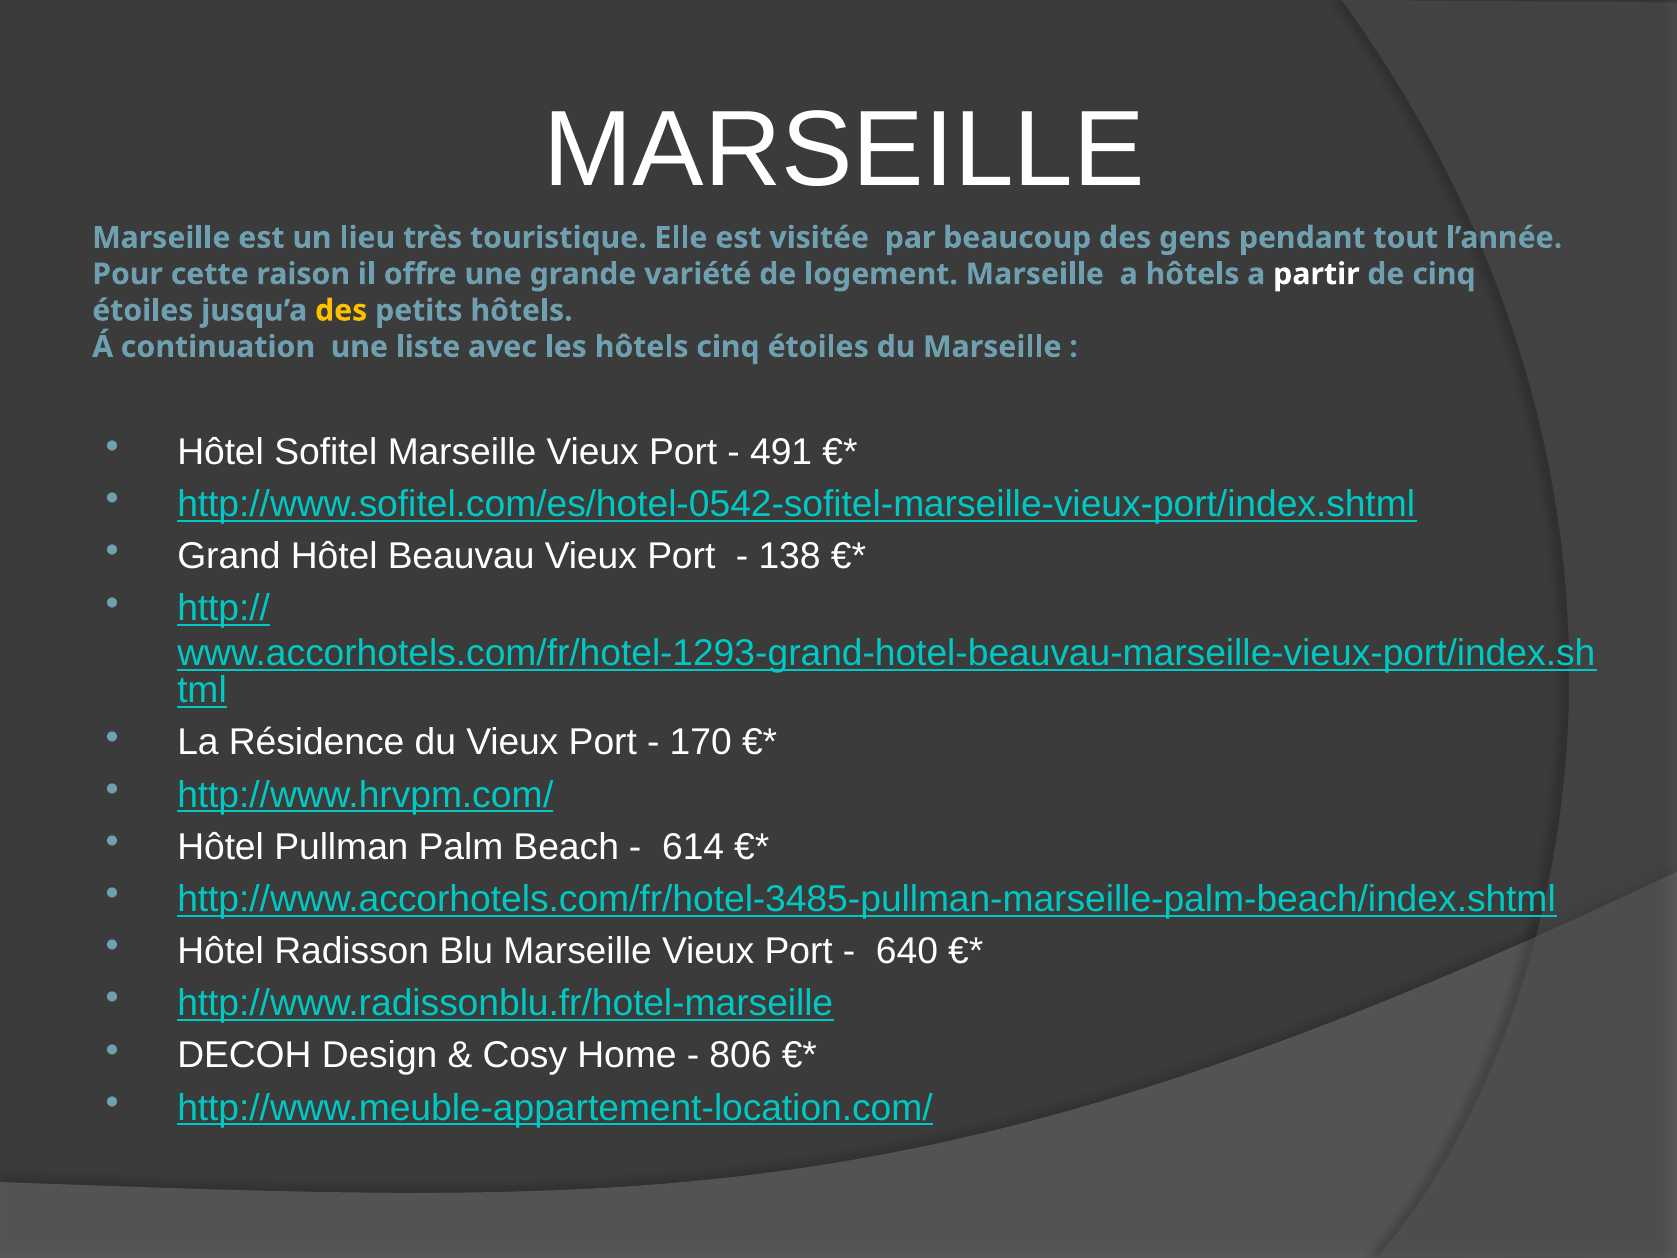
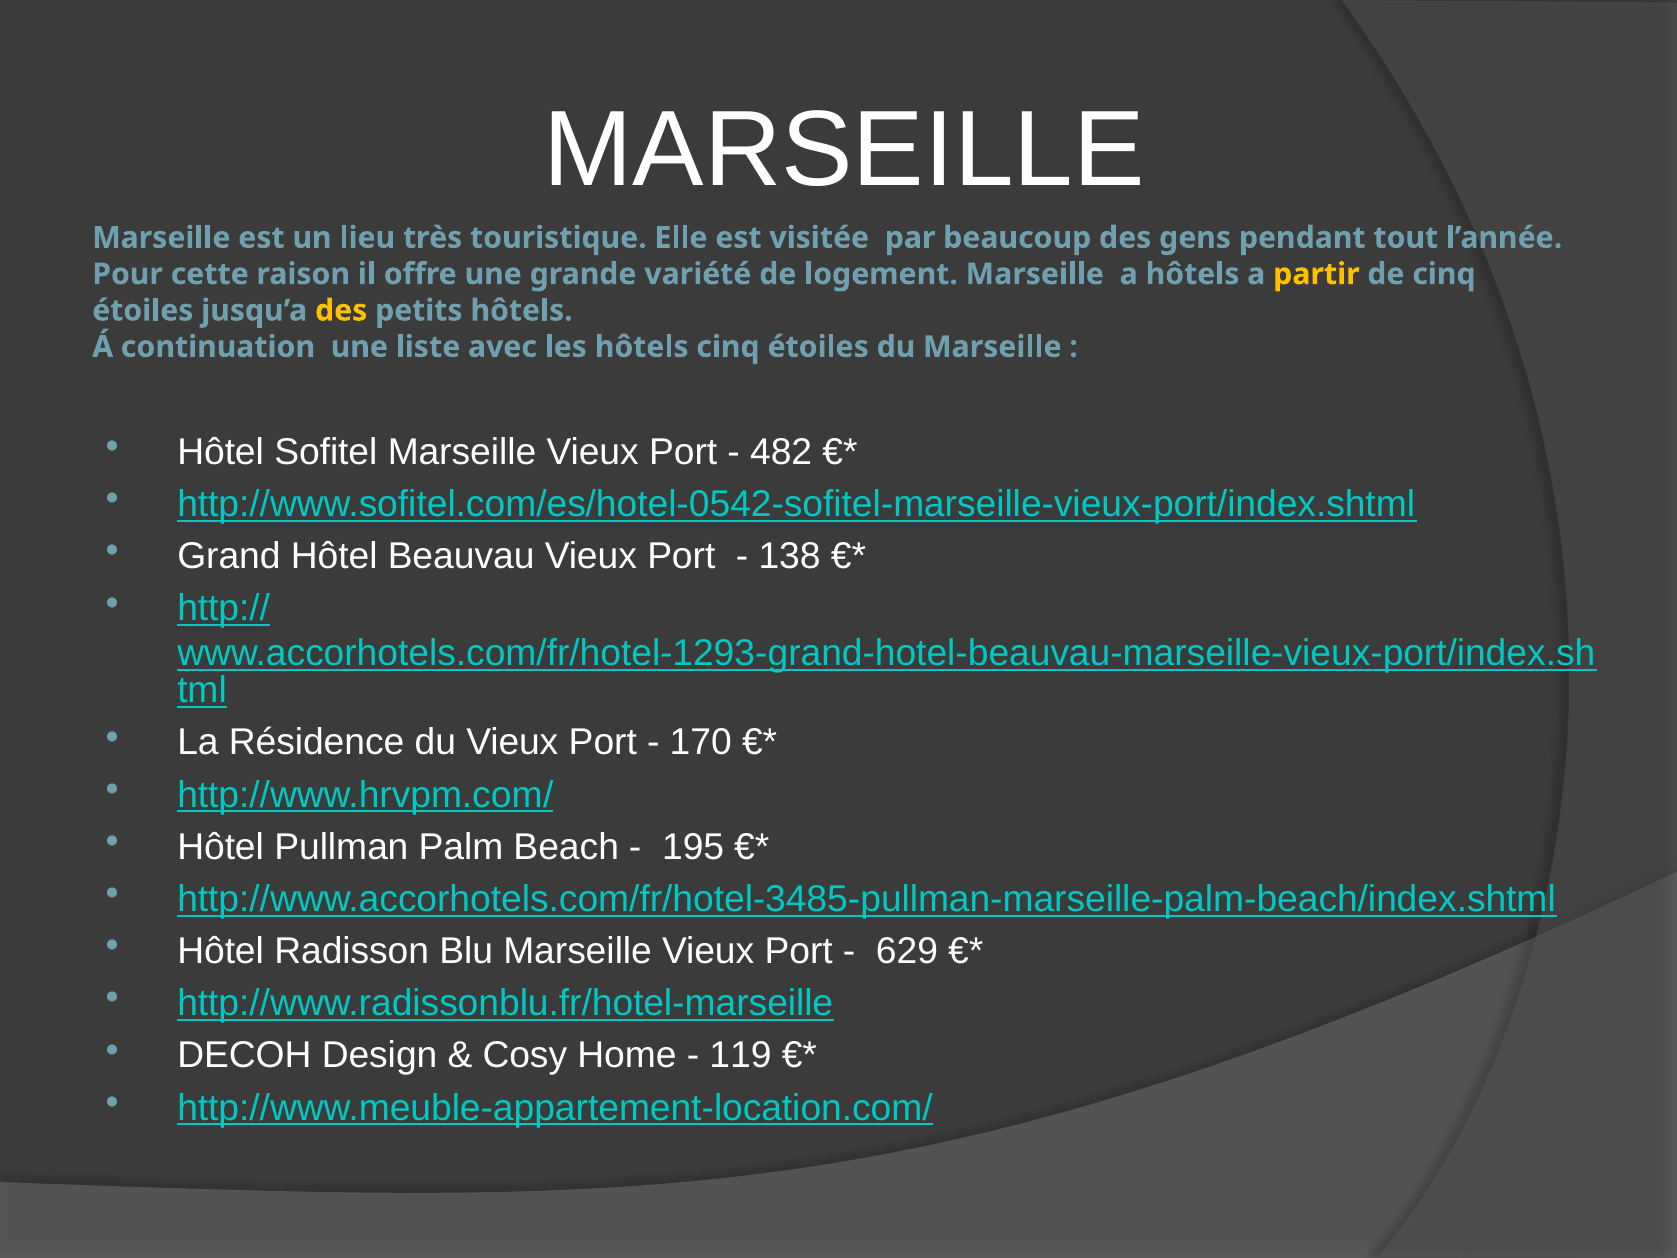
partir colour: white -> yellow
491: 491 -> 482
614: 614 -> 195
640: 640 -> 629
806: 806 -> 119
